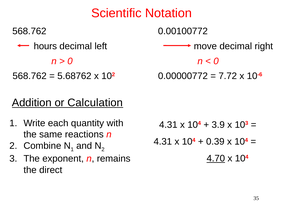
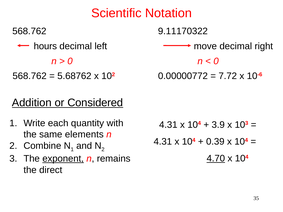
0.00100772: 0.00100772 -> 9.11170322
Calculation: Calculation -> Considered
reactions: reactions -> elements
exponent underline: none -> present
